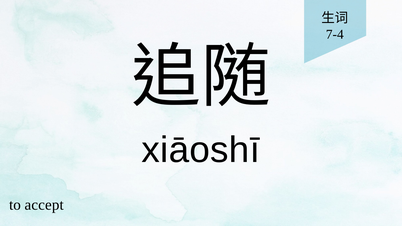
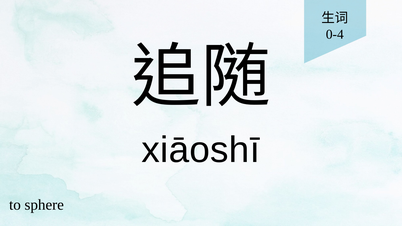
7-4: 7-4 -> 0-4
accept: accept -> sphere
